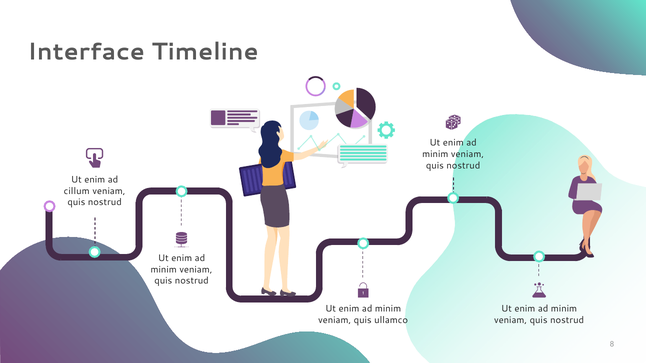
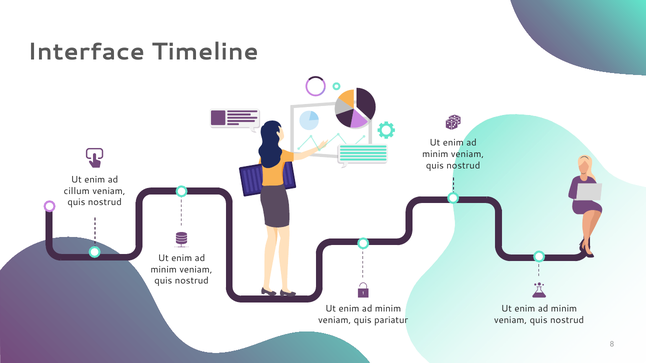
ullamco: ullamco -> pariatur
